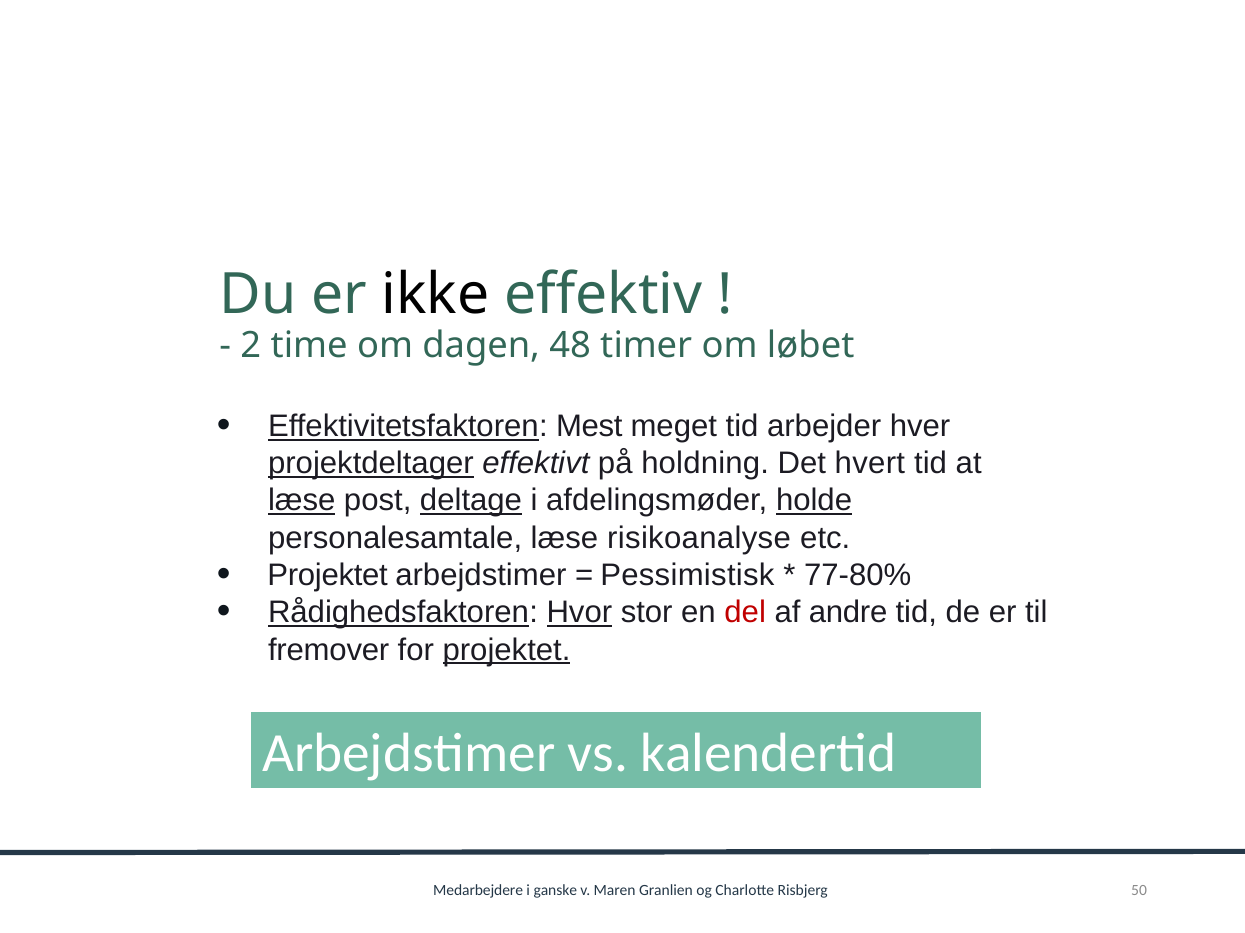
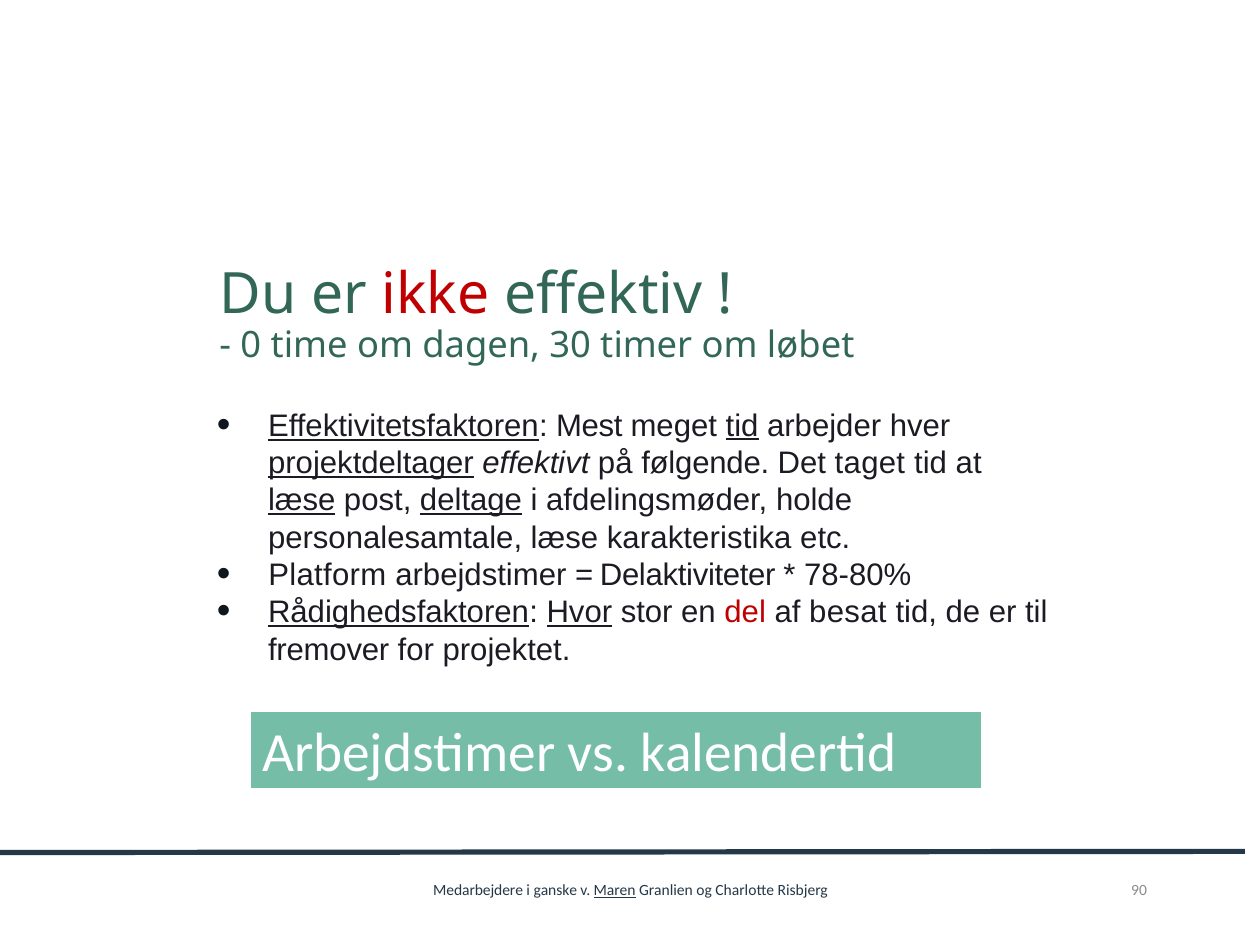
ikke colour: black -> red
2: 2 -> 0
48: 48 -> 30
tid at (742, 426) underline: none -> present
holdning: holdning -> følgende
hvert: hvert -> taget
holde underline: present -> none
risikoanalyse: risikoanalyse -> karakteristika
Projektet at (328, 576): Projektet -> Platform
Pessimistisk: Pessimistisk -> Delaktiviteter
77-80%: 77-80% -> 78-80%
andre: andre -> besat
projektet at (506, 650) underline: present -> none
Maren underline: none -> present
50: 50 -> 90
